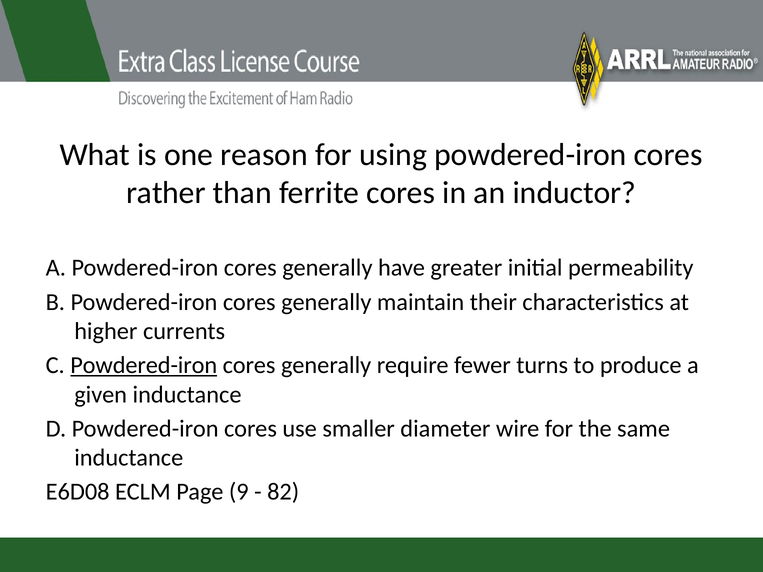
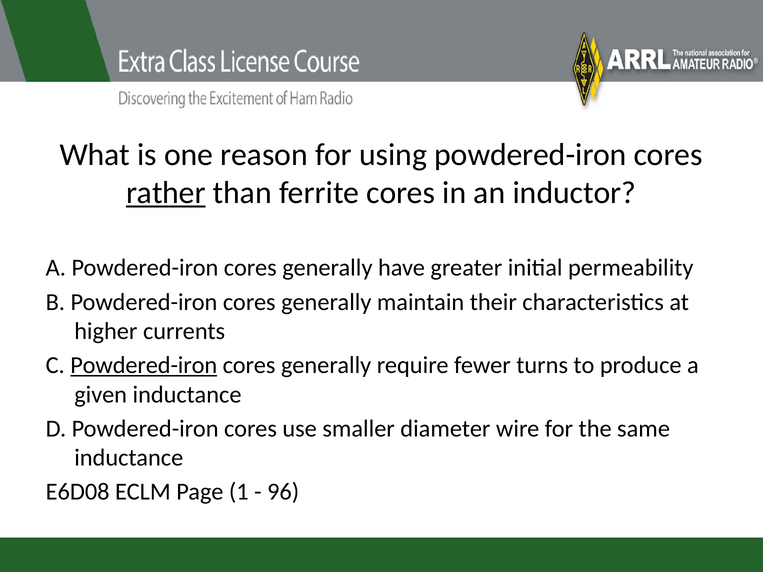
rather underline: none -> present
9: 9 -> 1
82: 82 -> 96
